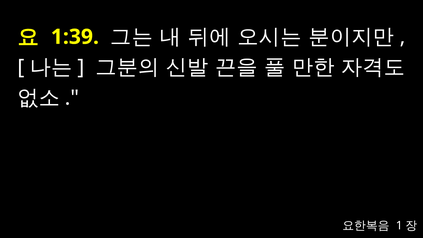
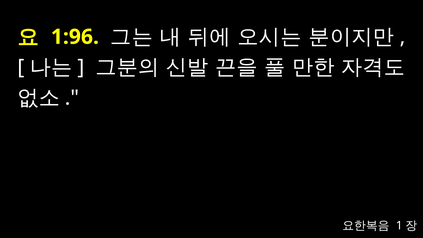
1:39: 1:39 -> 1:96
